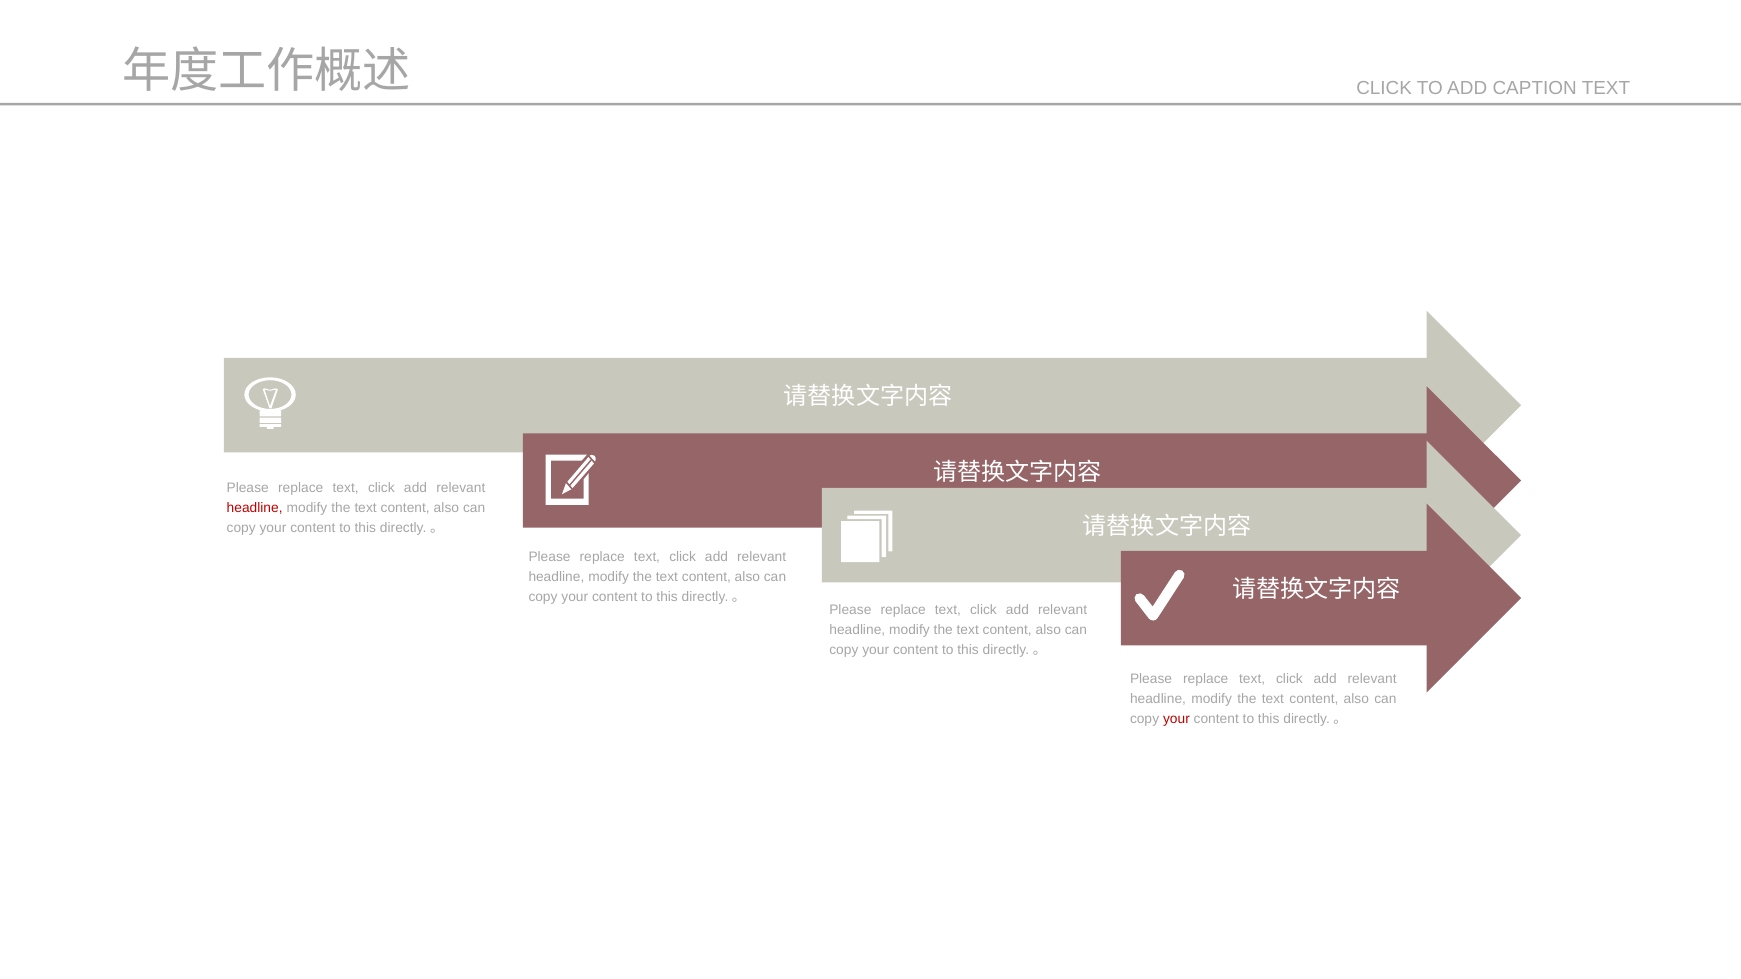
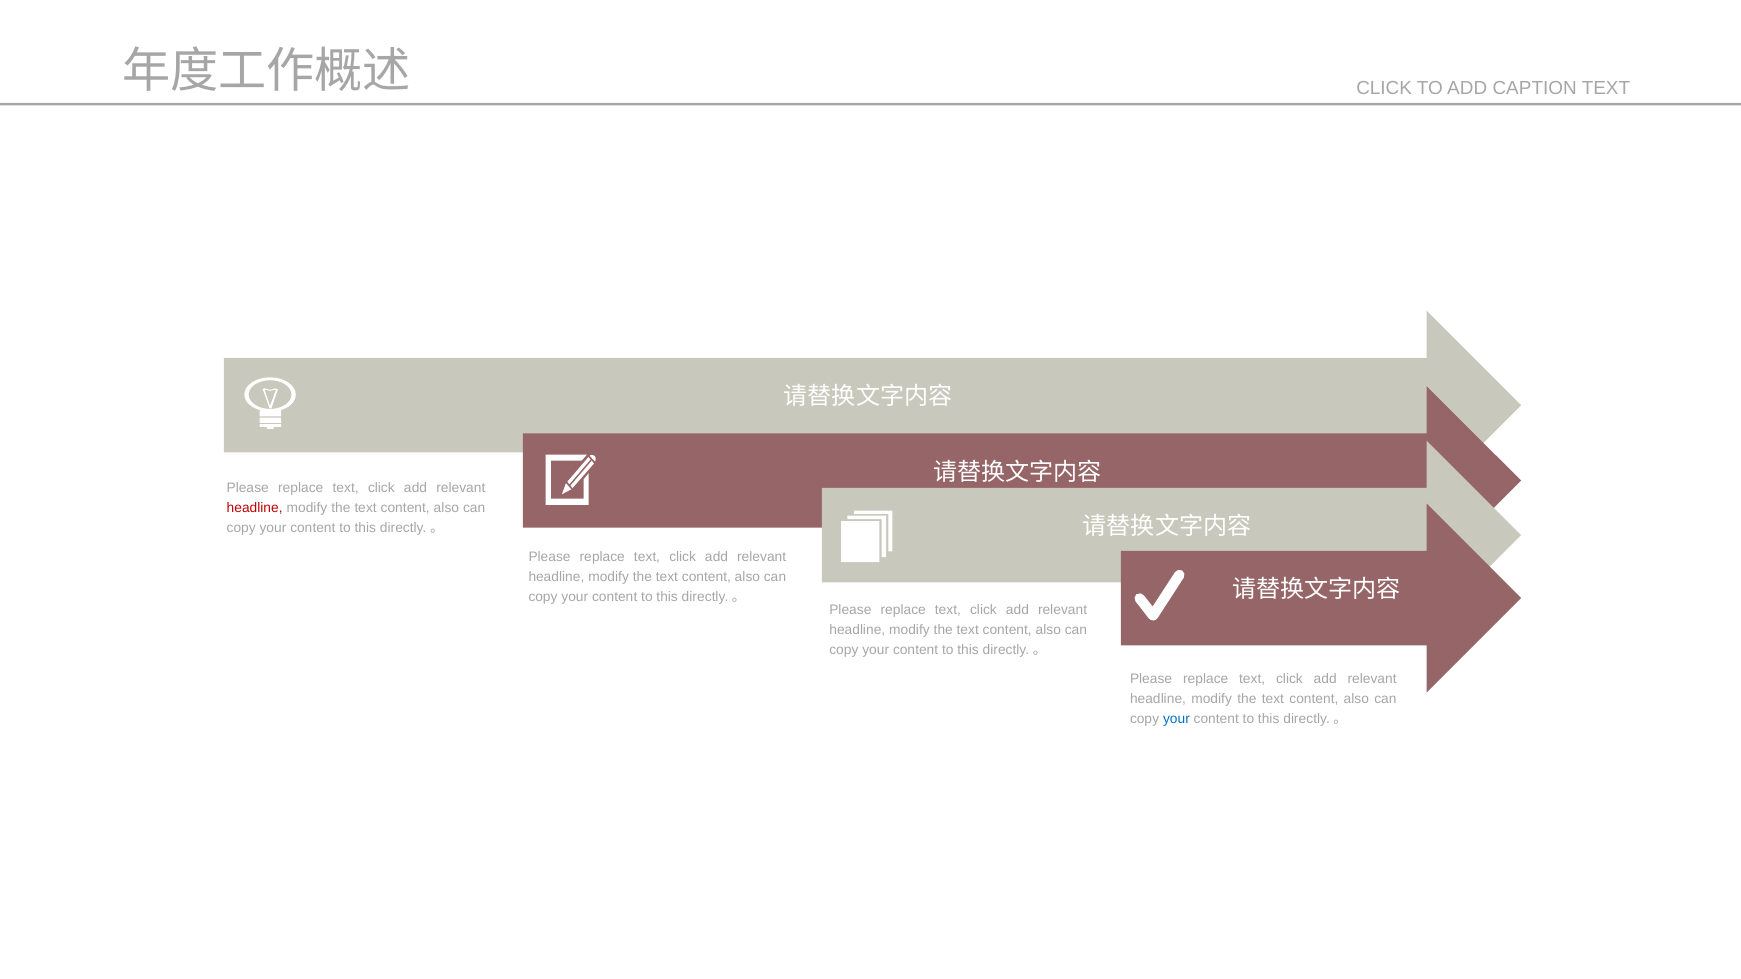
your at (1176, 719) colour: red -> blue
